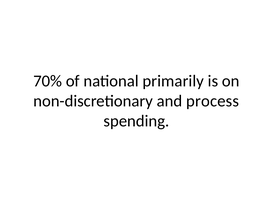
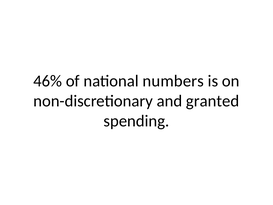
70%: 70% -> 46%
primarily: primarily -> numbers
process: process -> granted
